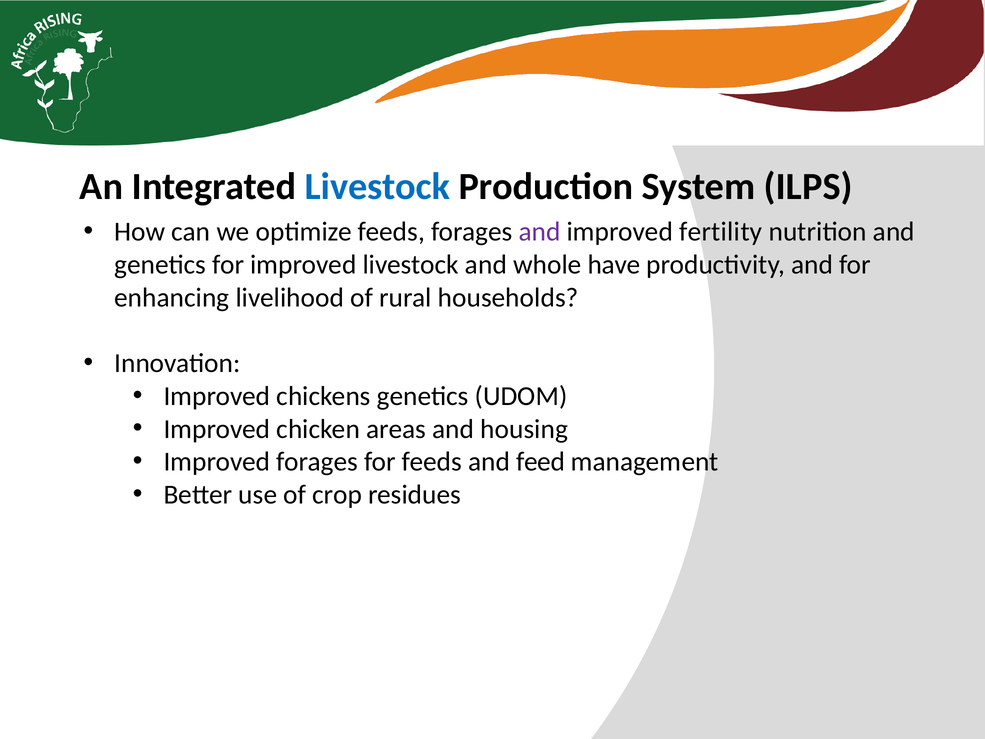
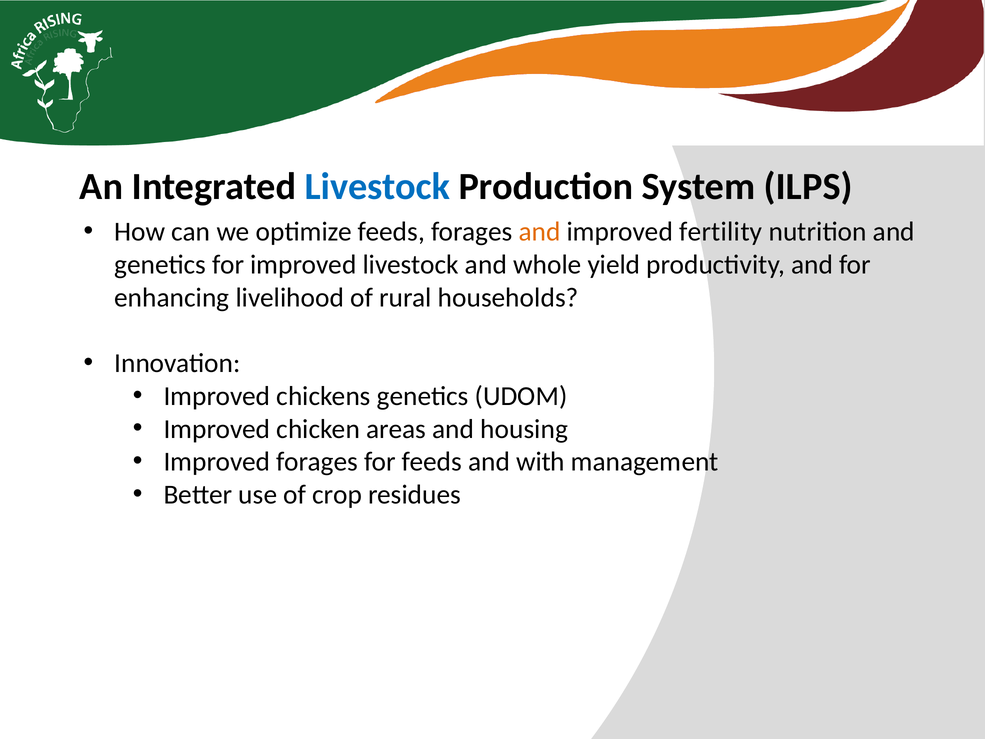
and at (540, 232) colour: purple -> orange
have: have -> yield
feed: feed -> with
